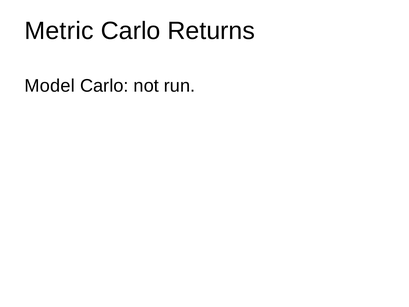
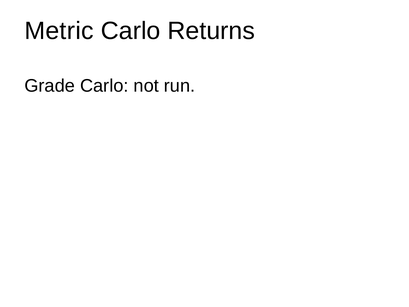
Model: Model -> Grade
